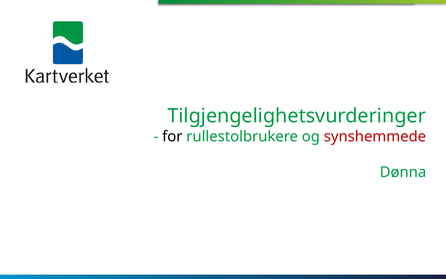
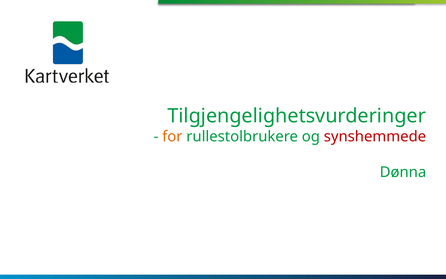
for colour: black -> orange
